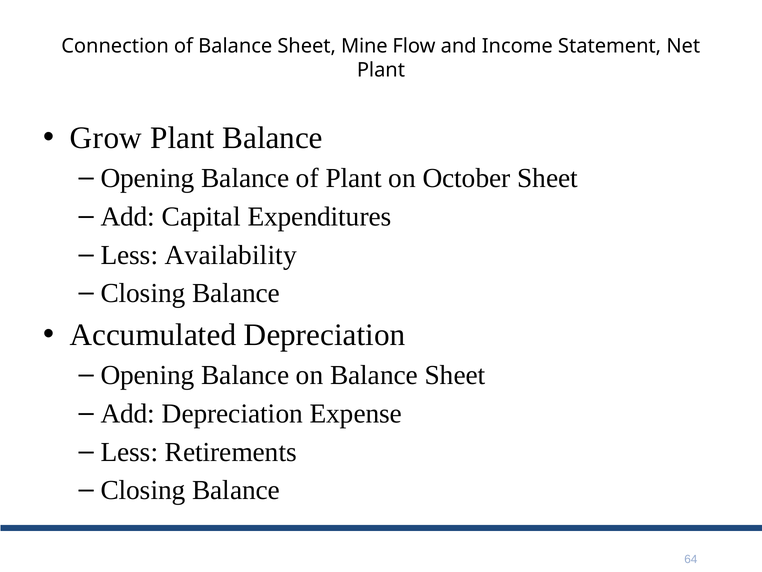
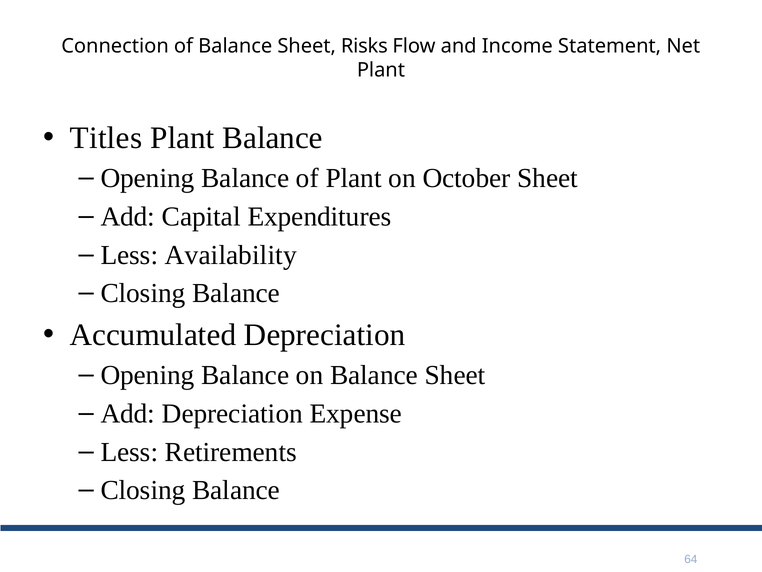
Mine: Mine -> Risks
Grow: Grow -> Titles
